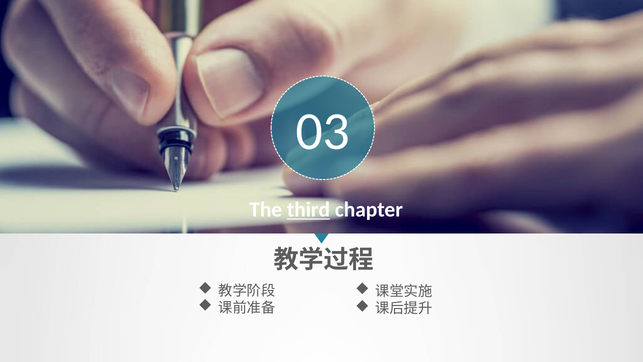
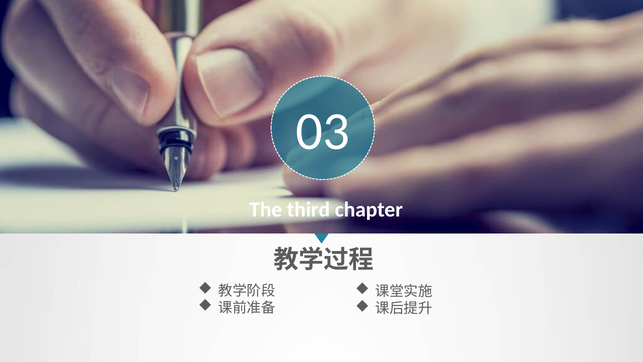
third underline: present -> none
